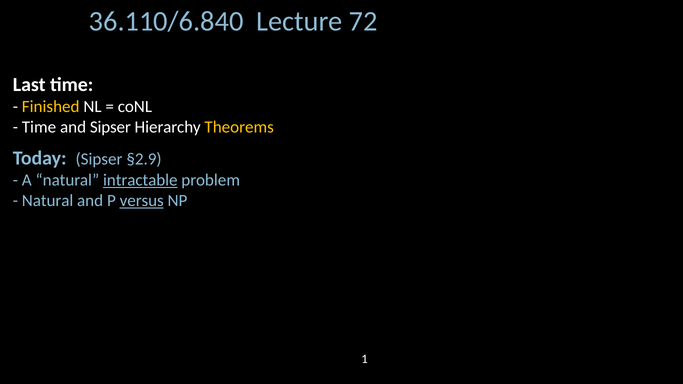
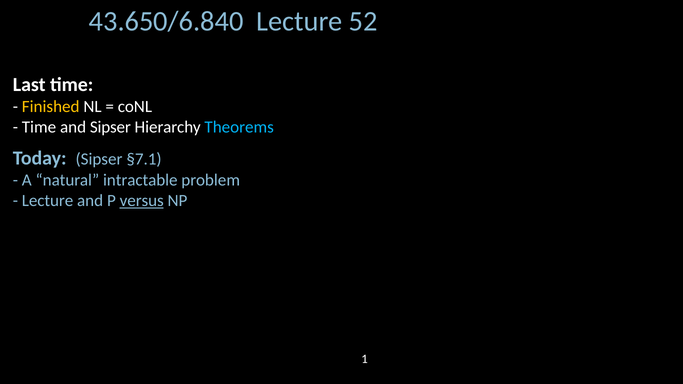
36.110/6.840: 36.110/6.840 -> 43.650/6.840
72: 72 -> 52
Theorems colour: yellow -> light blue
§2.9: §2.9 -> §7.1
intractable underline: present -> none
Natural at (48, 201): Natural -> Lecture
